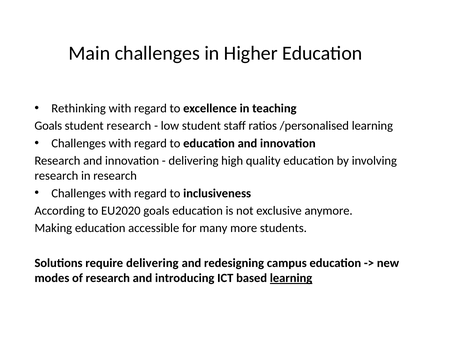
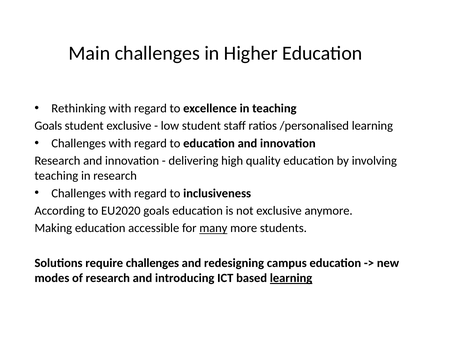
student research: research -> exclusive
research at (56, 176): research -> teaching
many underline: none -> present
require delivering: delivering -> challenges
